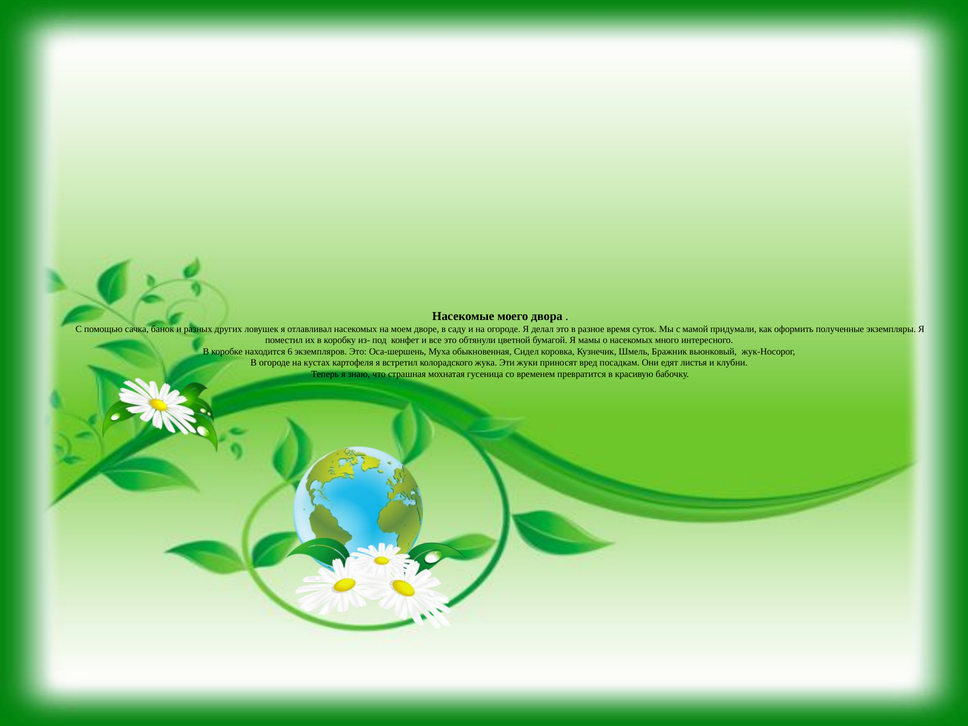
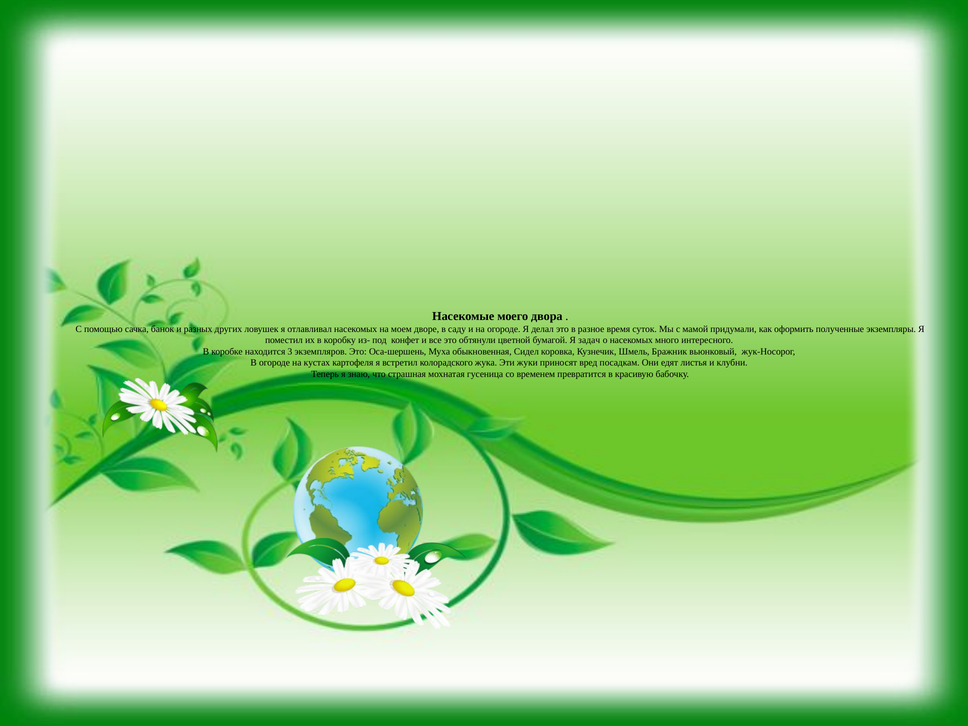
мамы: мамы -> задач
6: 6 -> 3
